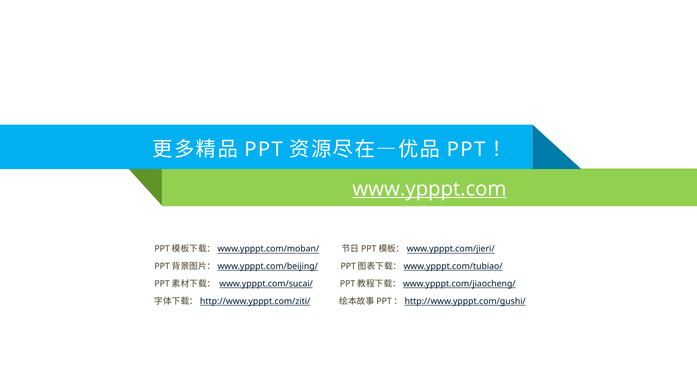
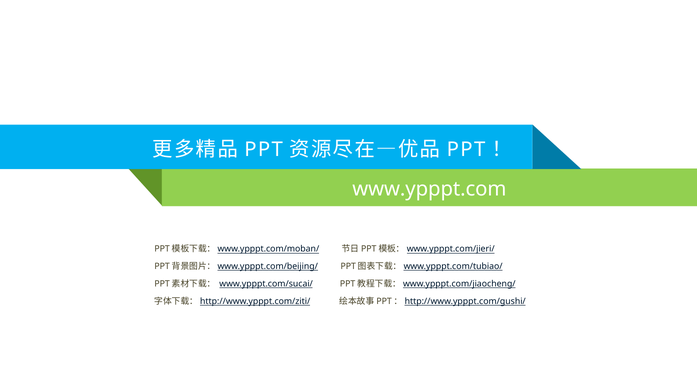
www.ypppt.com underline: present -> none
